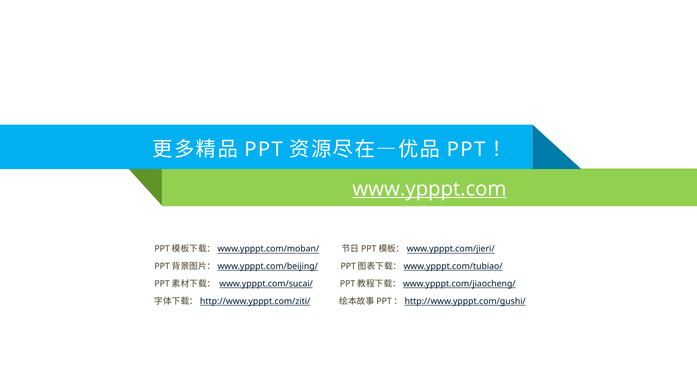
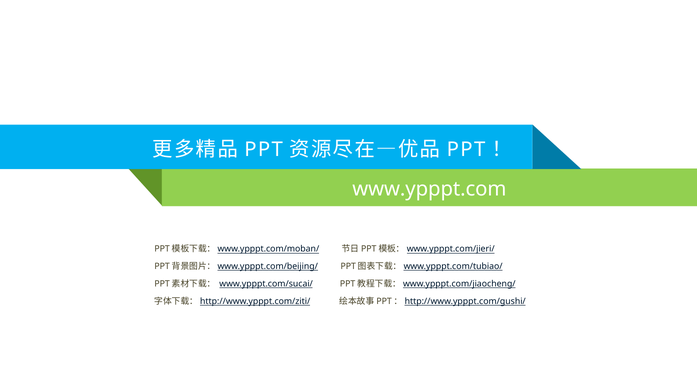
www.ypppt.com underline: present -> none
